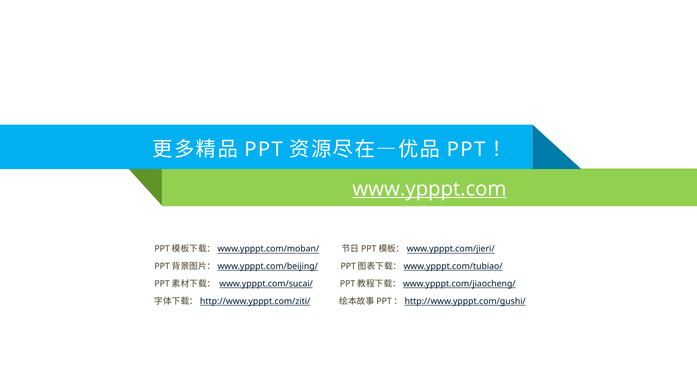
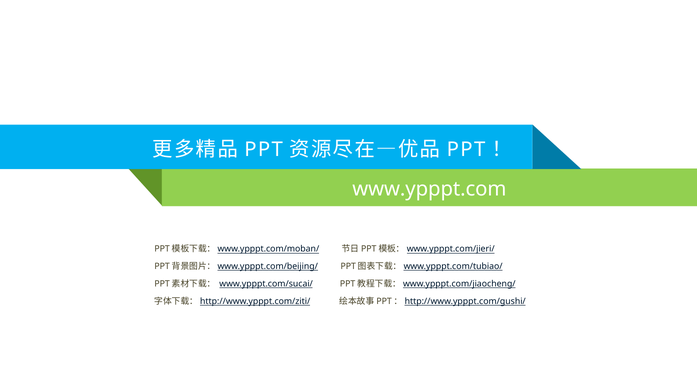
www.ypppt.com underline: present -> none
